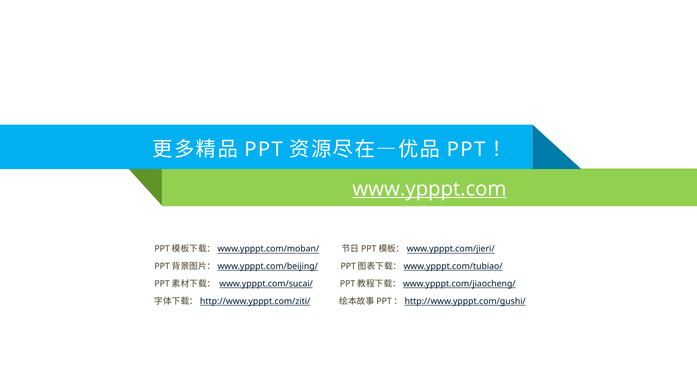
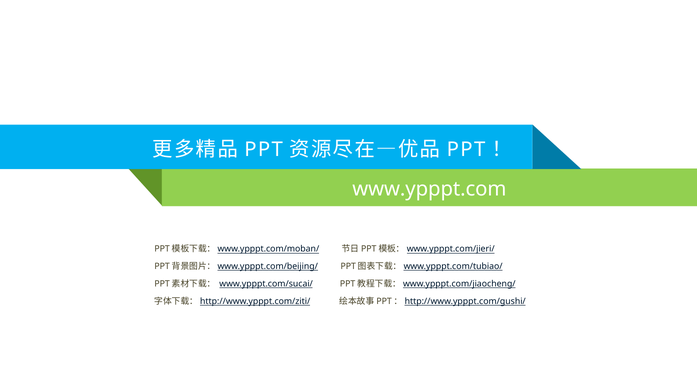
www.ypppt.com underline: present -> none
